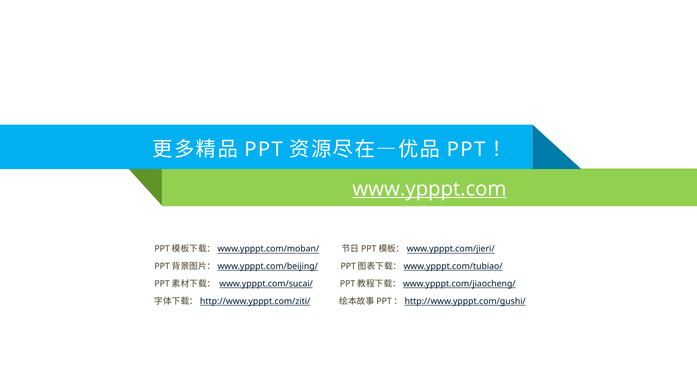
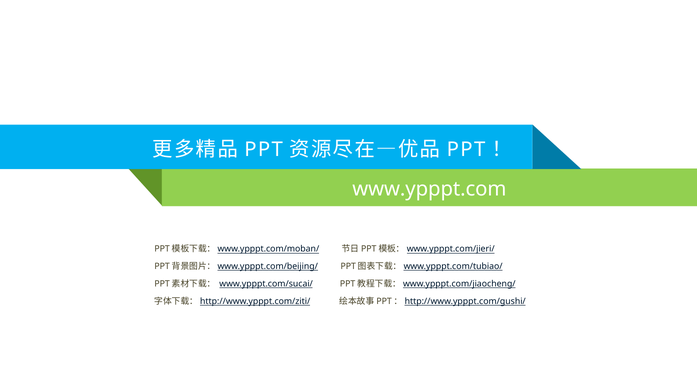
www.ypppt.com underline: present -> none
